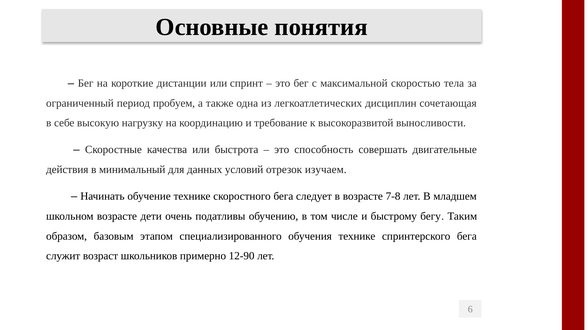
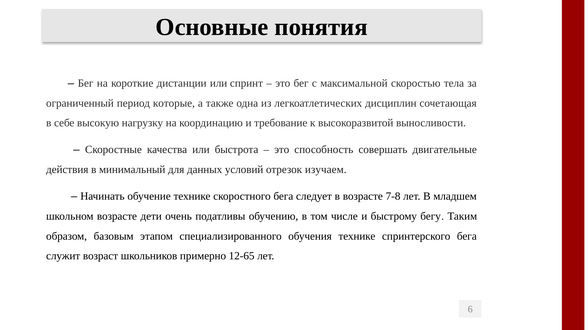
пробуем: пробуем -> которые
12-90: 12-90 -> 12-65
